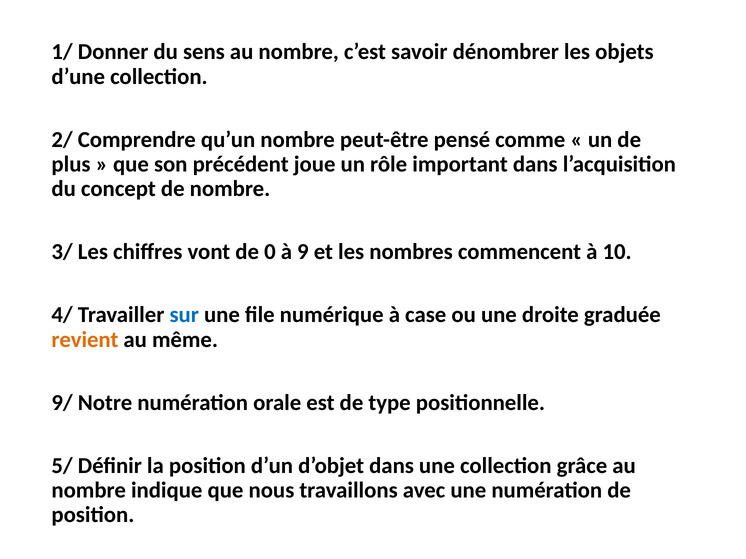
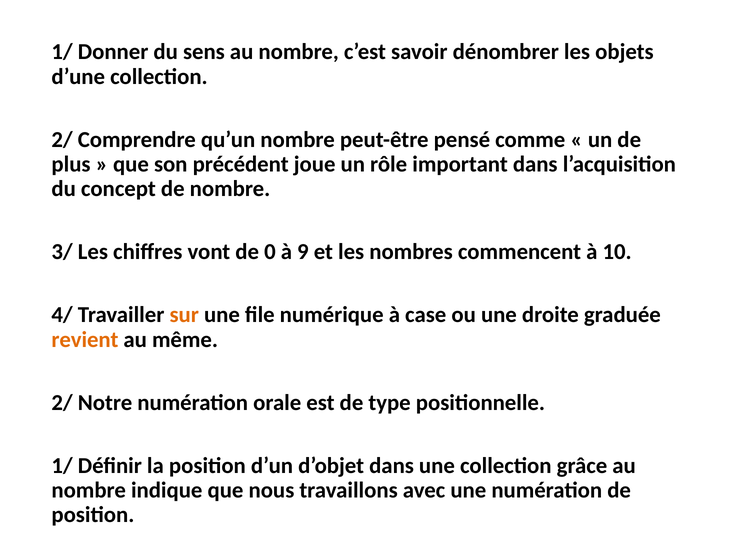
sur colour: blue -> orange
9/ at (62, 403): 9/ -> 2/
5/ at (62, 466): 5/ -> 1/
